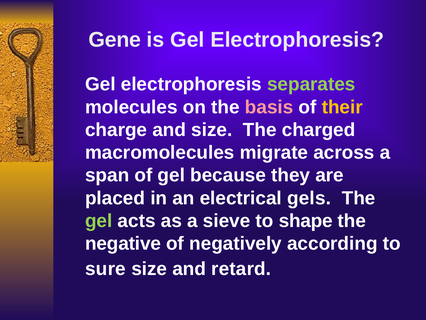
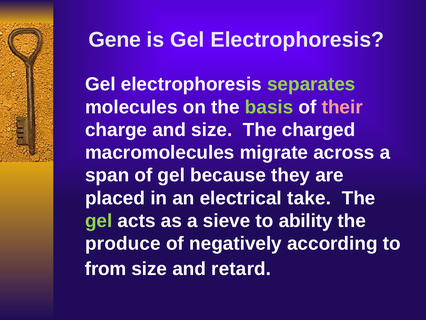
basis colour: pink -> light green
their colour: yellow -> pink
gels: gels -> take
shape: shape -> ability
negative: negative -> produce
sure: sure -> from
